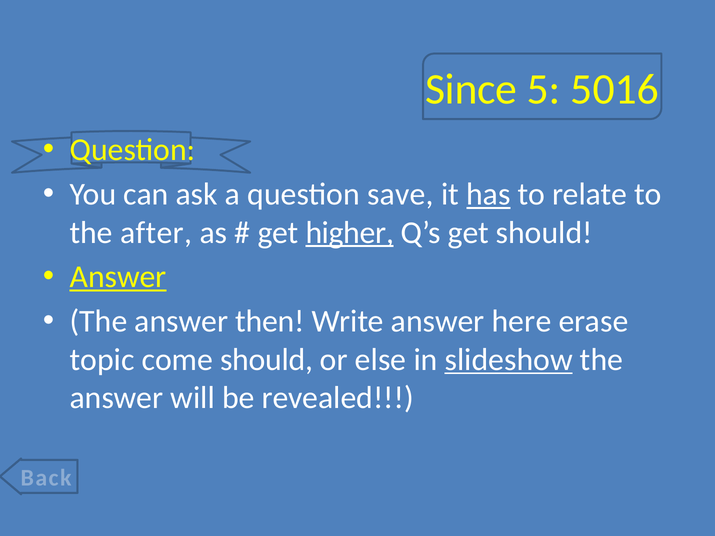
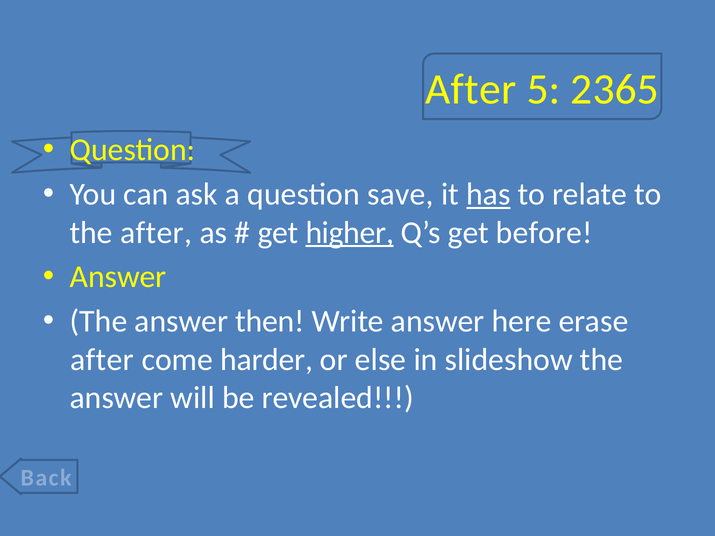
Since at (471, 89): Since -> After
5016: 5016 -> 2365
get should: should -> before
Answer at (118, 277) underline: present -> none
topic at (102, 360): topic -> after
come should: should -> harder
slideshow underline: present -> none
